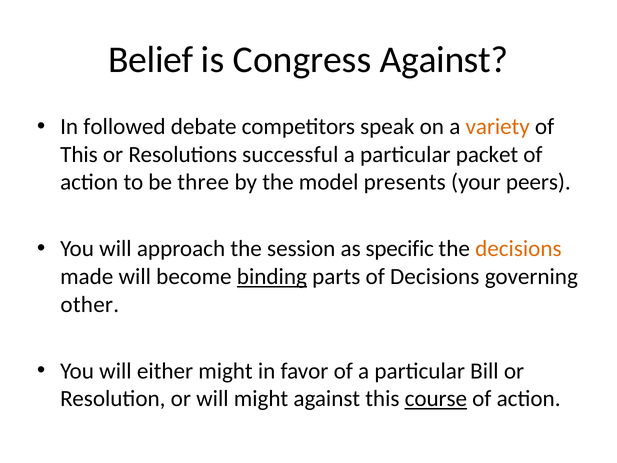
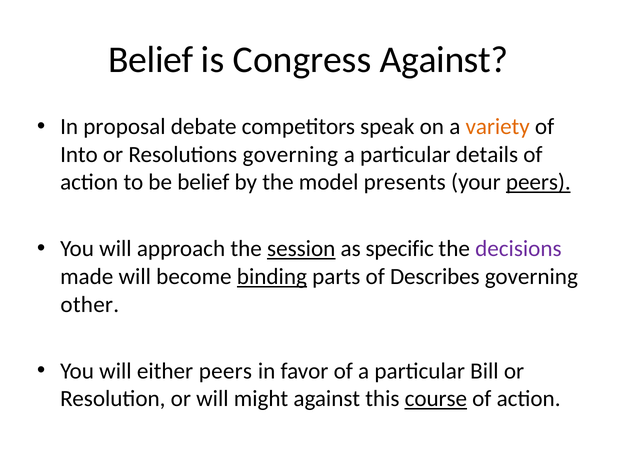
followed: followed -> proposal
This at (79, 154): This -> Into
Resolutions successful: successful -> governing
packet: packet -> details
be three: three -> belief
peers at (538, 182) underline: none -> present
session underline: none -> present
decisions at (518, 249) colour: orange -> purple
of Decisions: Decisions -> Describes
either might: might -> peers
